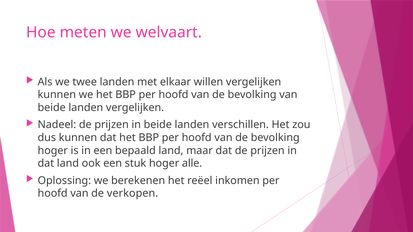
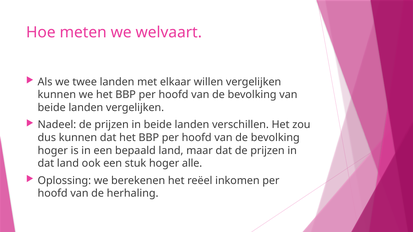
verkopen: verkopen -> herhaling
